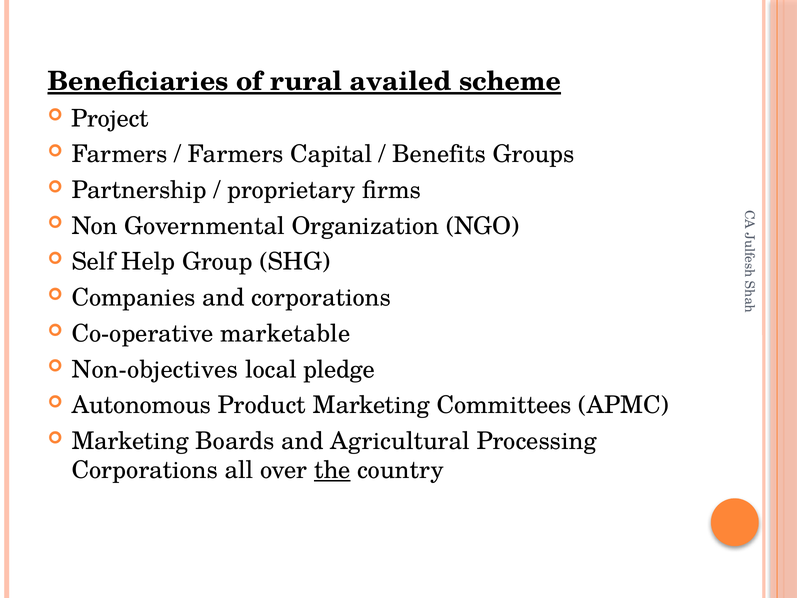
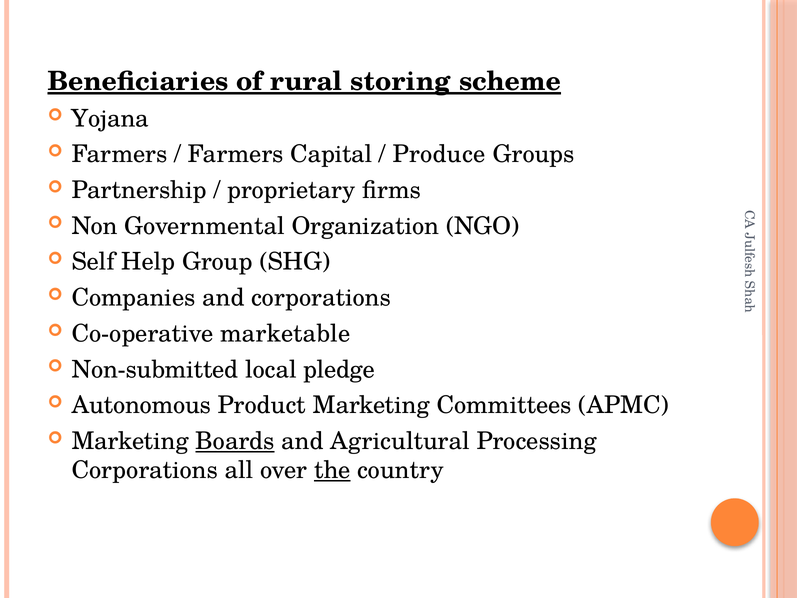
availed: availed -> storing
Project: Project -> Yojana
Benefits: Benefits -> Produce
Non-objectives: Non-objectives -> Non-submitted
Boards underline: none -> present
